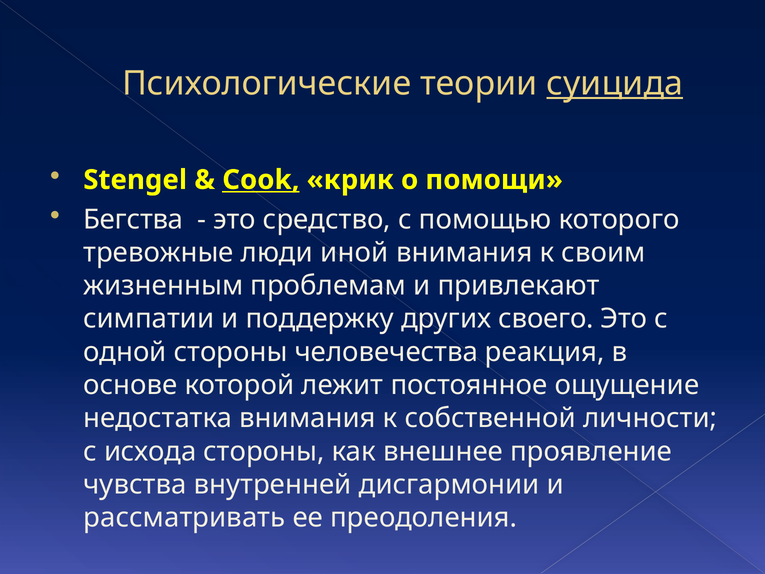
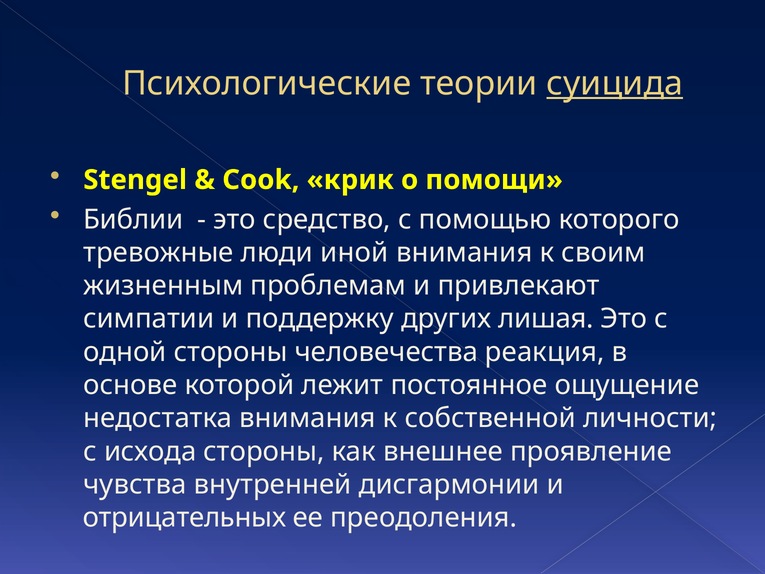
Cook underline: present -> none
Бегства: Бегства -> Библии
своего: своего -> лишая
рассматривать: рассматривать -> отрицательных
